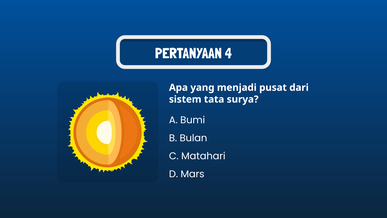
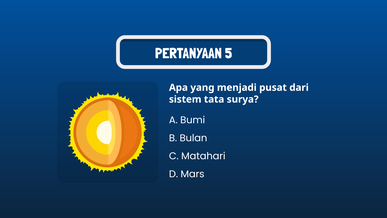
4: 4 -> 5
